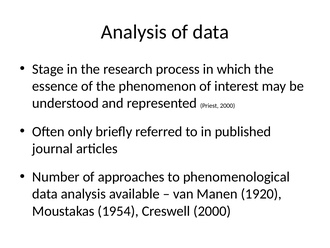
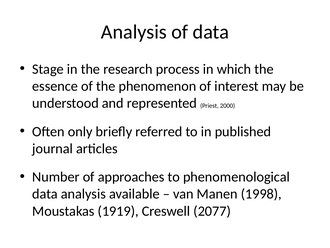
1920: 1920 -> 1998
1954: 1954 -> 1919
Creswell 2000: 2000 -> 2077
